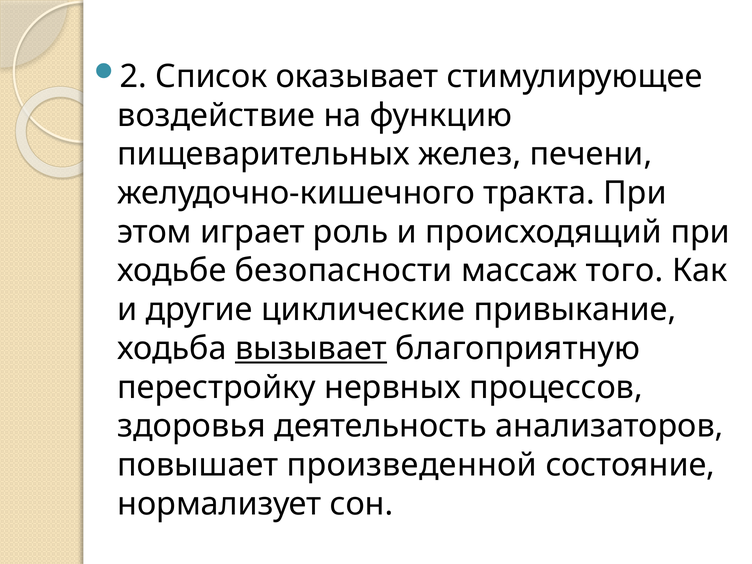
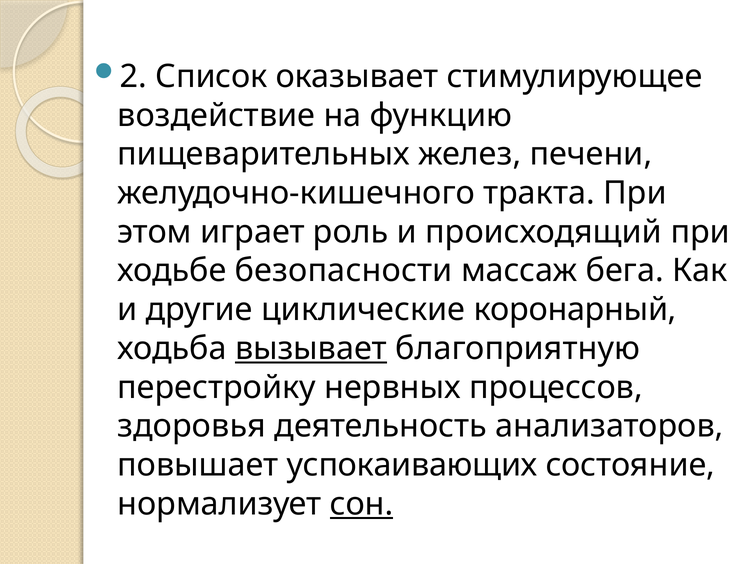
того: того -> бега
привыкание: привыкание -> коронарный
произведенной: произведенной -> успокаивающих
сон underline: none -> present
